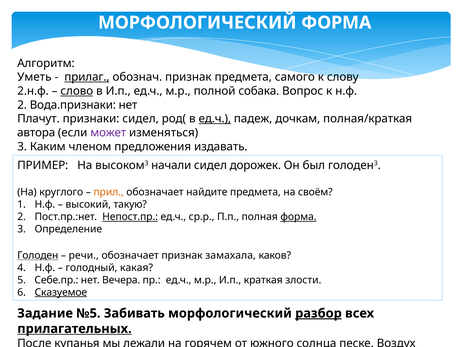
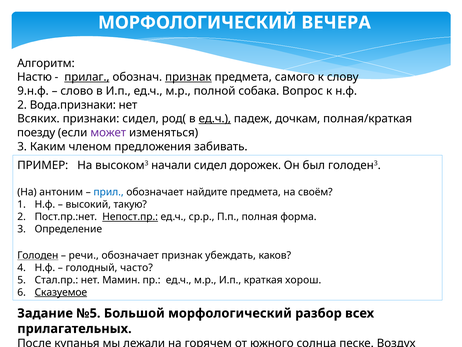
МОРФОЛОГИЧЕСКИЙ ФОРМА: ФОРМА -> ВЕЧЕРА
Уметь: Уметь -> Настю
признак at (188, 77) underline: none -> present
2.н.ф: 2.н.ф -> 9.н.ф
слово underline: present -> none
Плачут: Плачут -> Всяких
автора: автора -> поезду
издавать: издавать -> забивать
круглого: круглого -> антоним
прил colour: orange -> blue
форма at (299, 217) underline: present -> none
замахала: замахала -> убеждать
какая: какая -> часто
Себе.пр: Себе.пр -> Стал.пр
Вечера: Вечера -> Мамин
злости: злости -> хорош
Забивать: Забивать -> Большой
разбор underline: present -> none
прилагательных underline: present -> none
